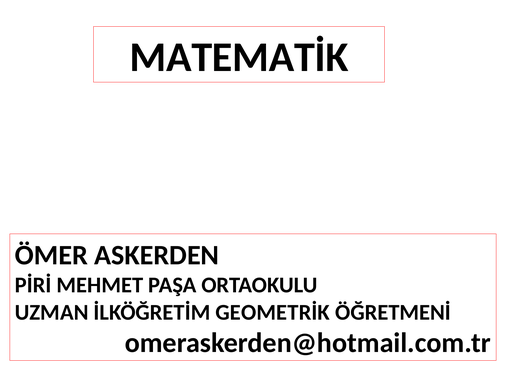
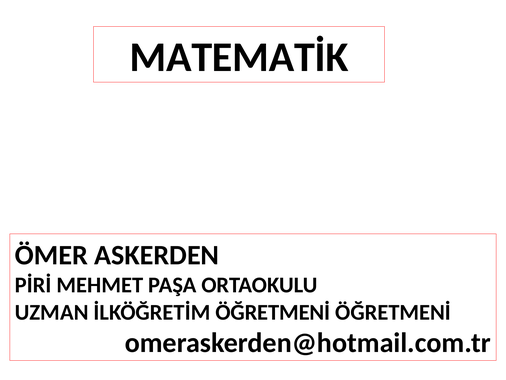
İLKÖĞRETİM GEOMETRİK: GEOMETRİK -> ÖĞRETMENİ
